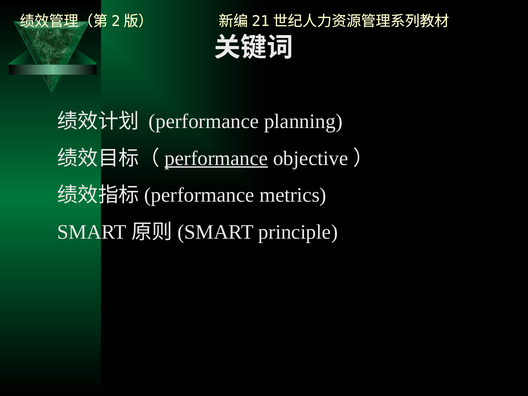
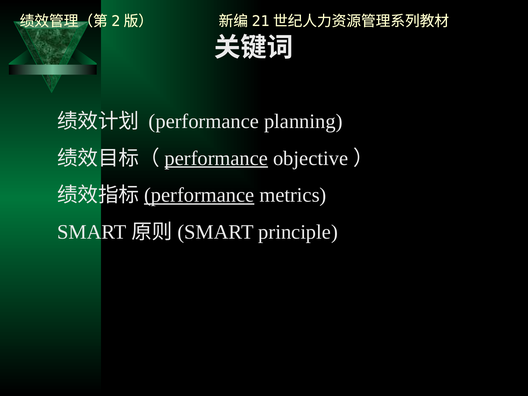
performance at (199, 195) underline: none -> present
